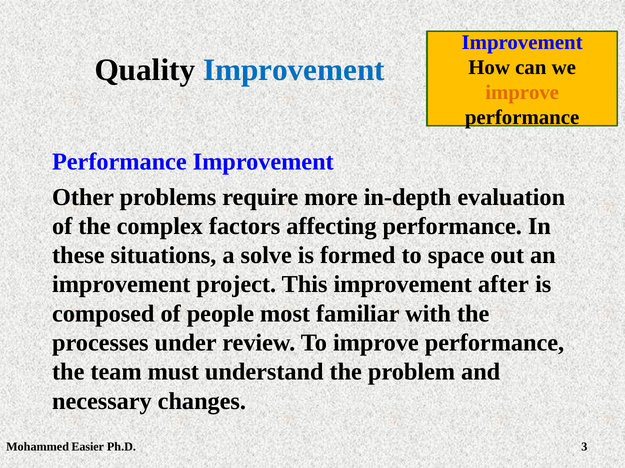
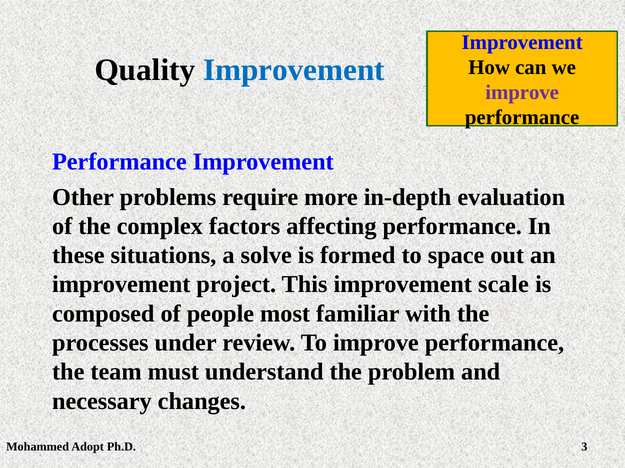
improve at (522, 93) colour: orange -> purple
after: after -> scale
Easier: Easier -> Adopt
